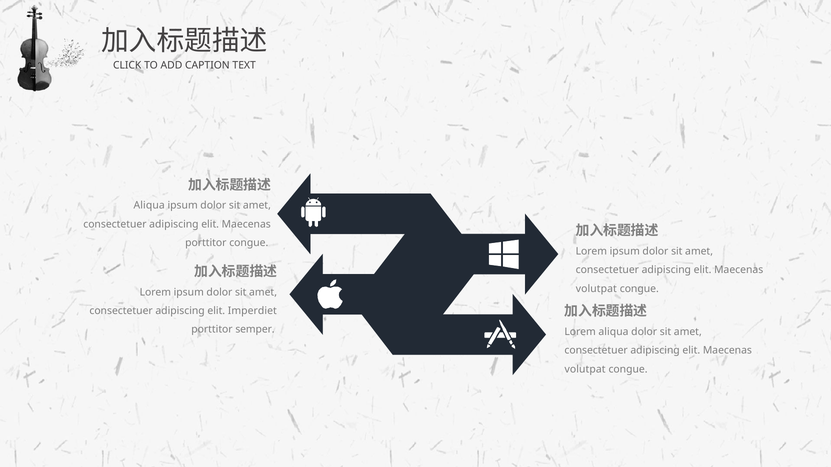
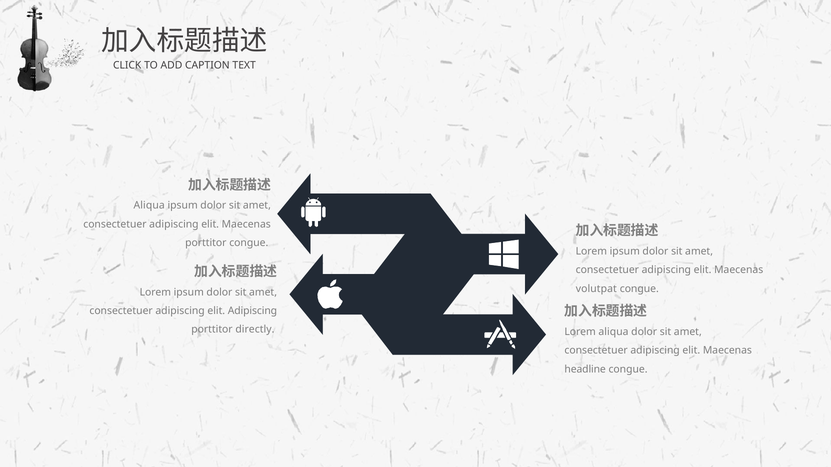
elit Imperdiet: Imperdiet -> Adipiscing
semper: semper -> directly
volutpat at (585, 370): volutpat -> headline
